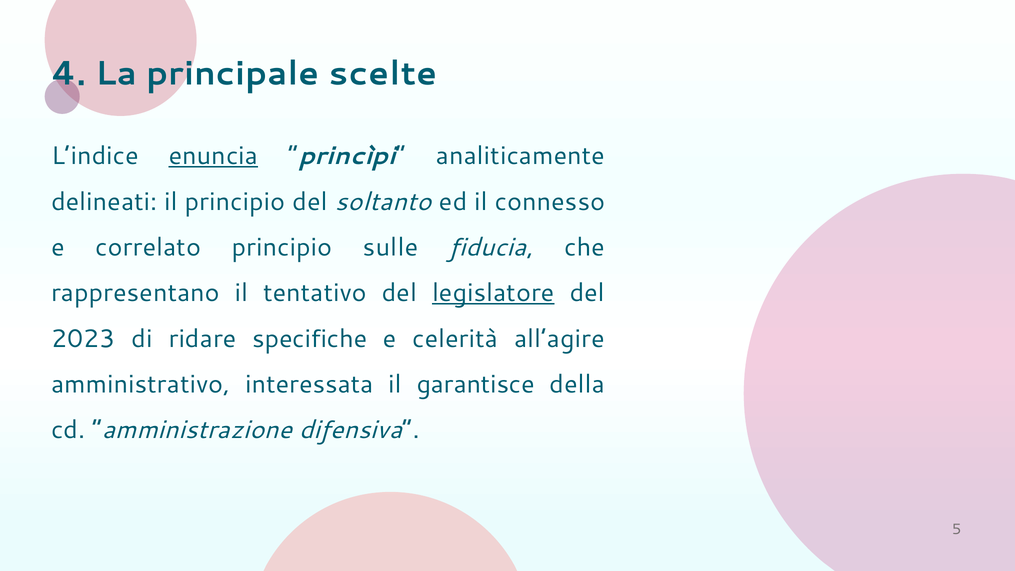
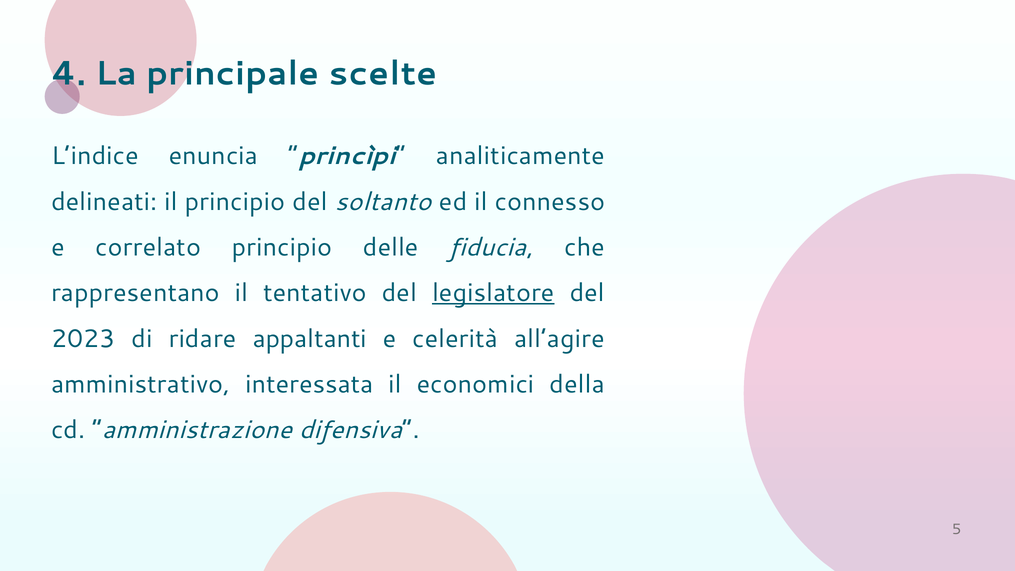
enuncia underline: present -> none
sulle: sulle -> delle
specifiche: specifiche -> appaltanti
garantisce: garantisce -> economici
